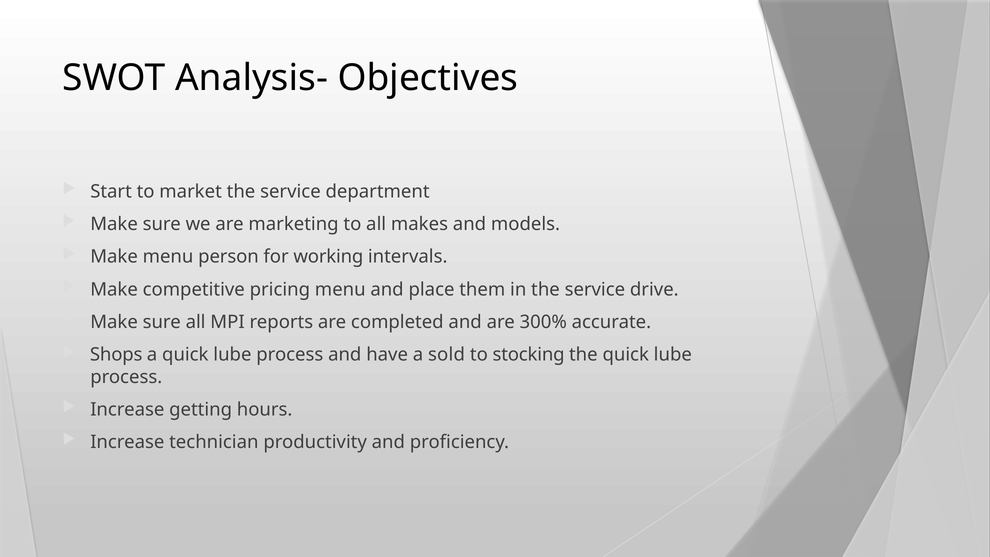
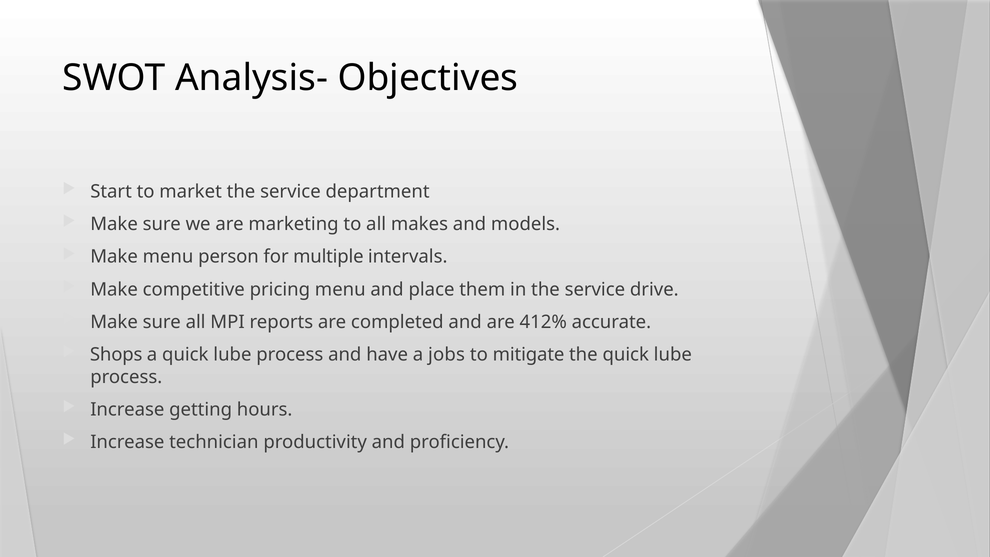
working: working -> multiple
300%: 300% -> 412%
sold: sold -> jobs
stocking: stocking -> mitigate
